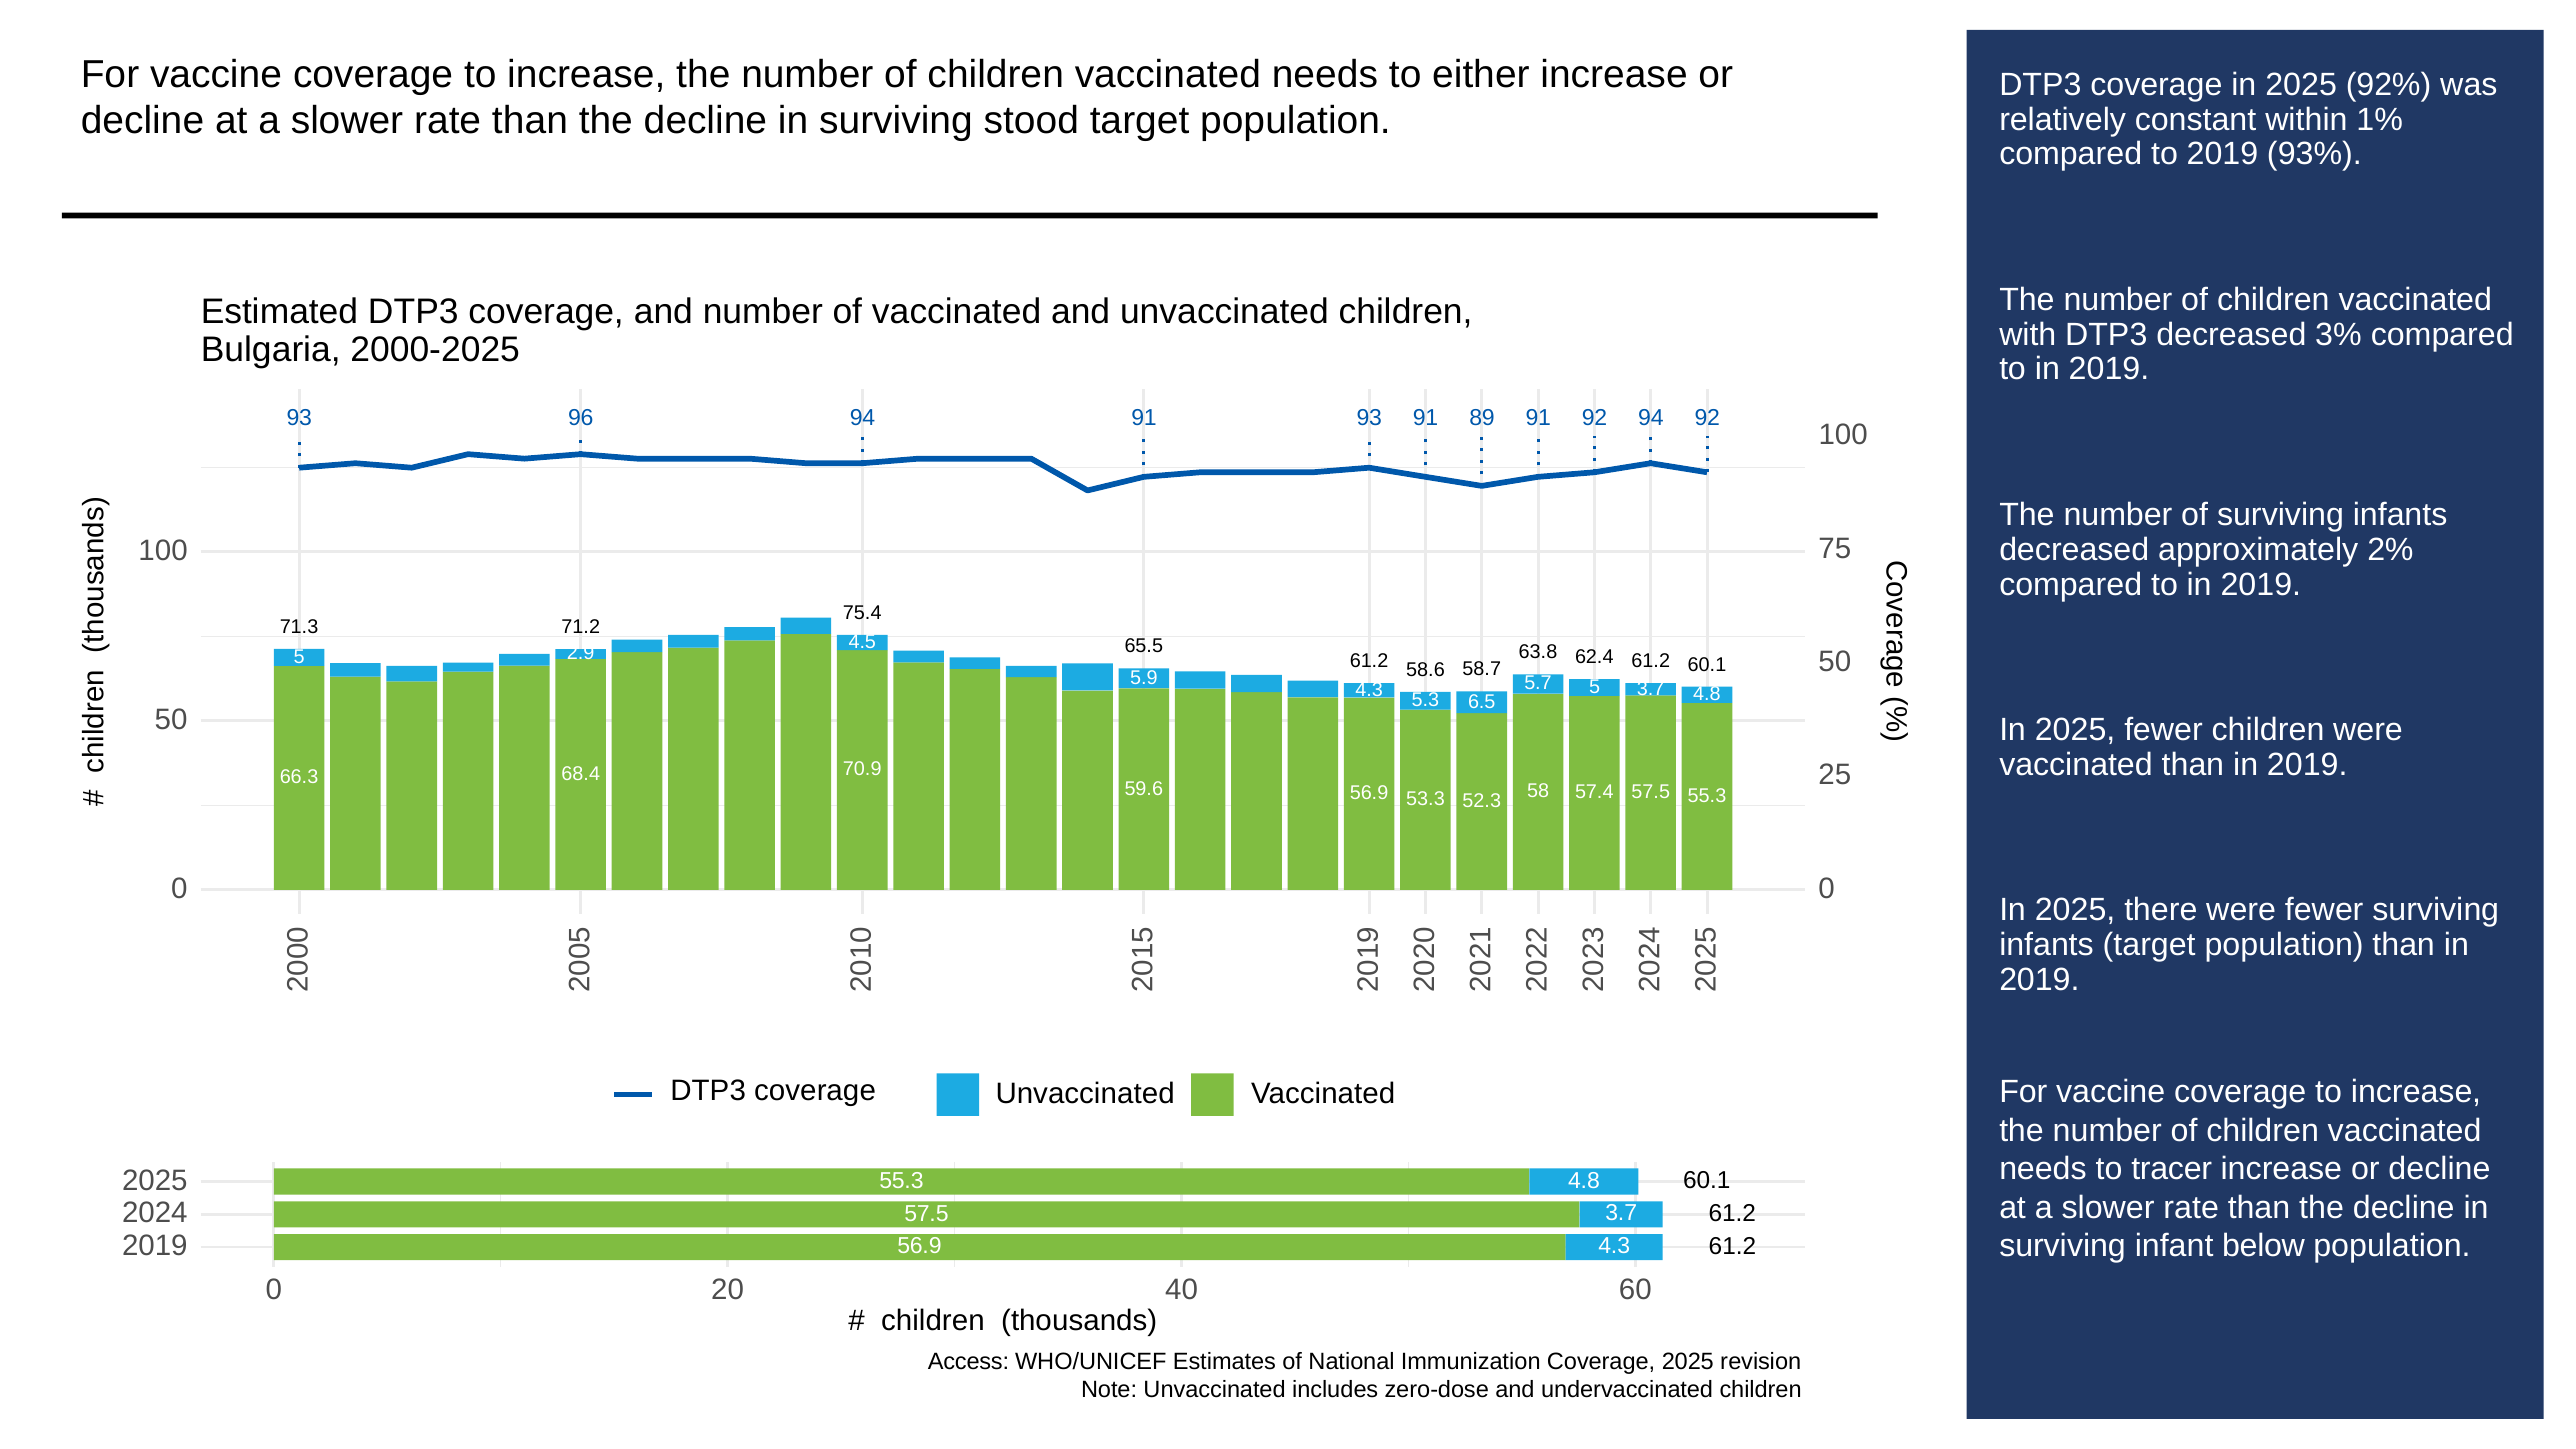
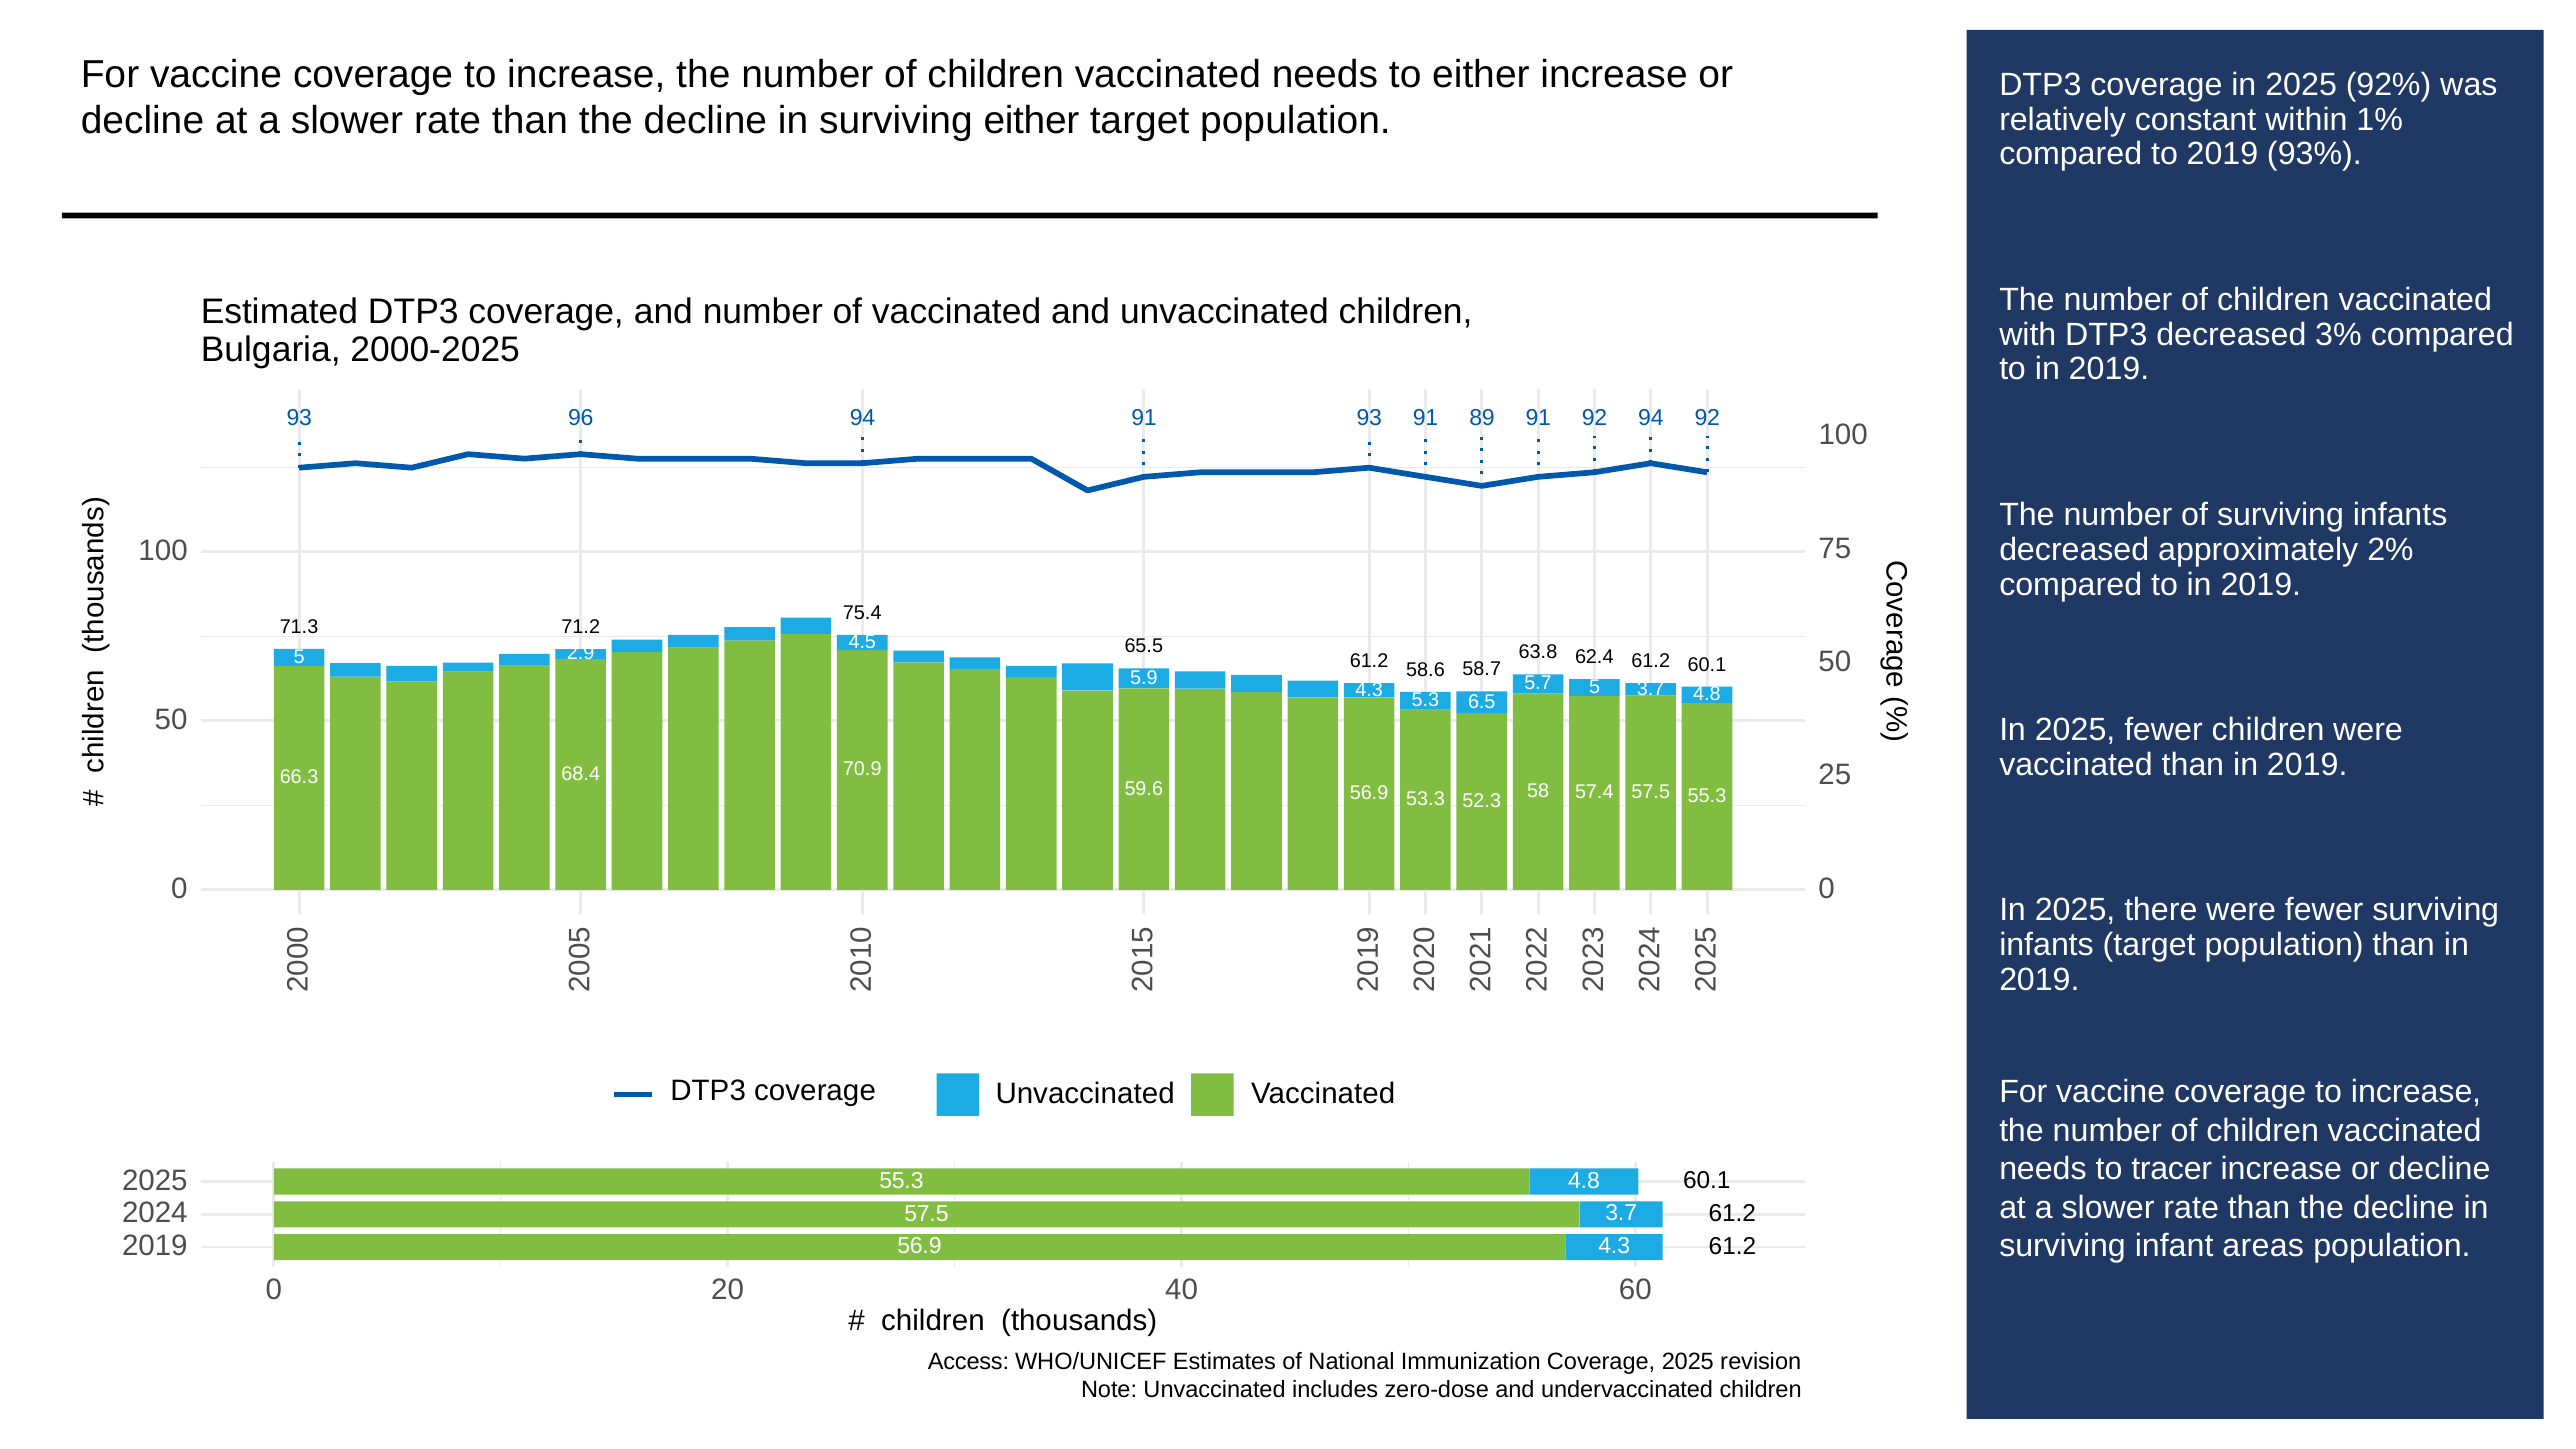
surviving stood: stood -> either
below: below -> areas
